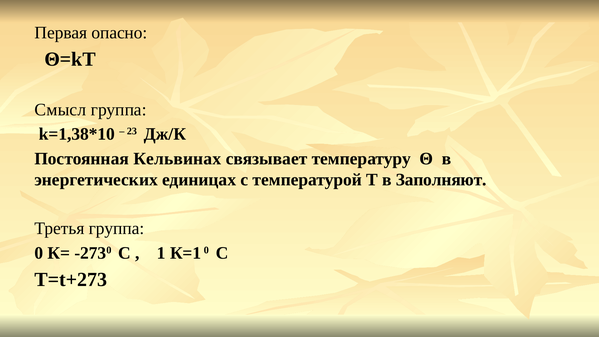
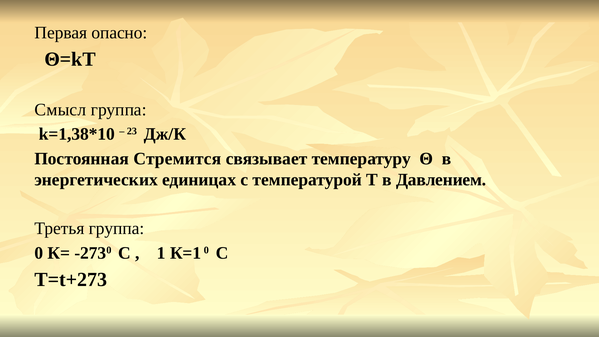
Кельвинах: Кельвинах -> Стремится
Заполняют: Заполняют -> Давлением
